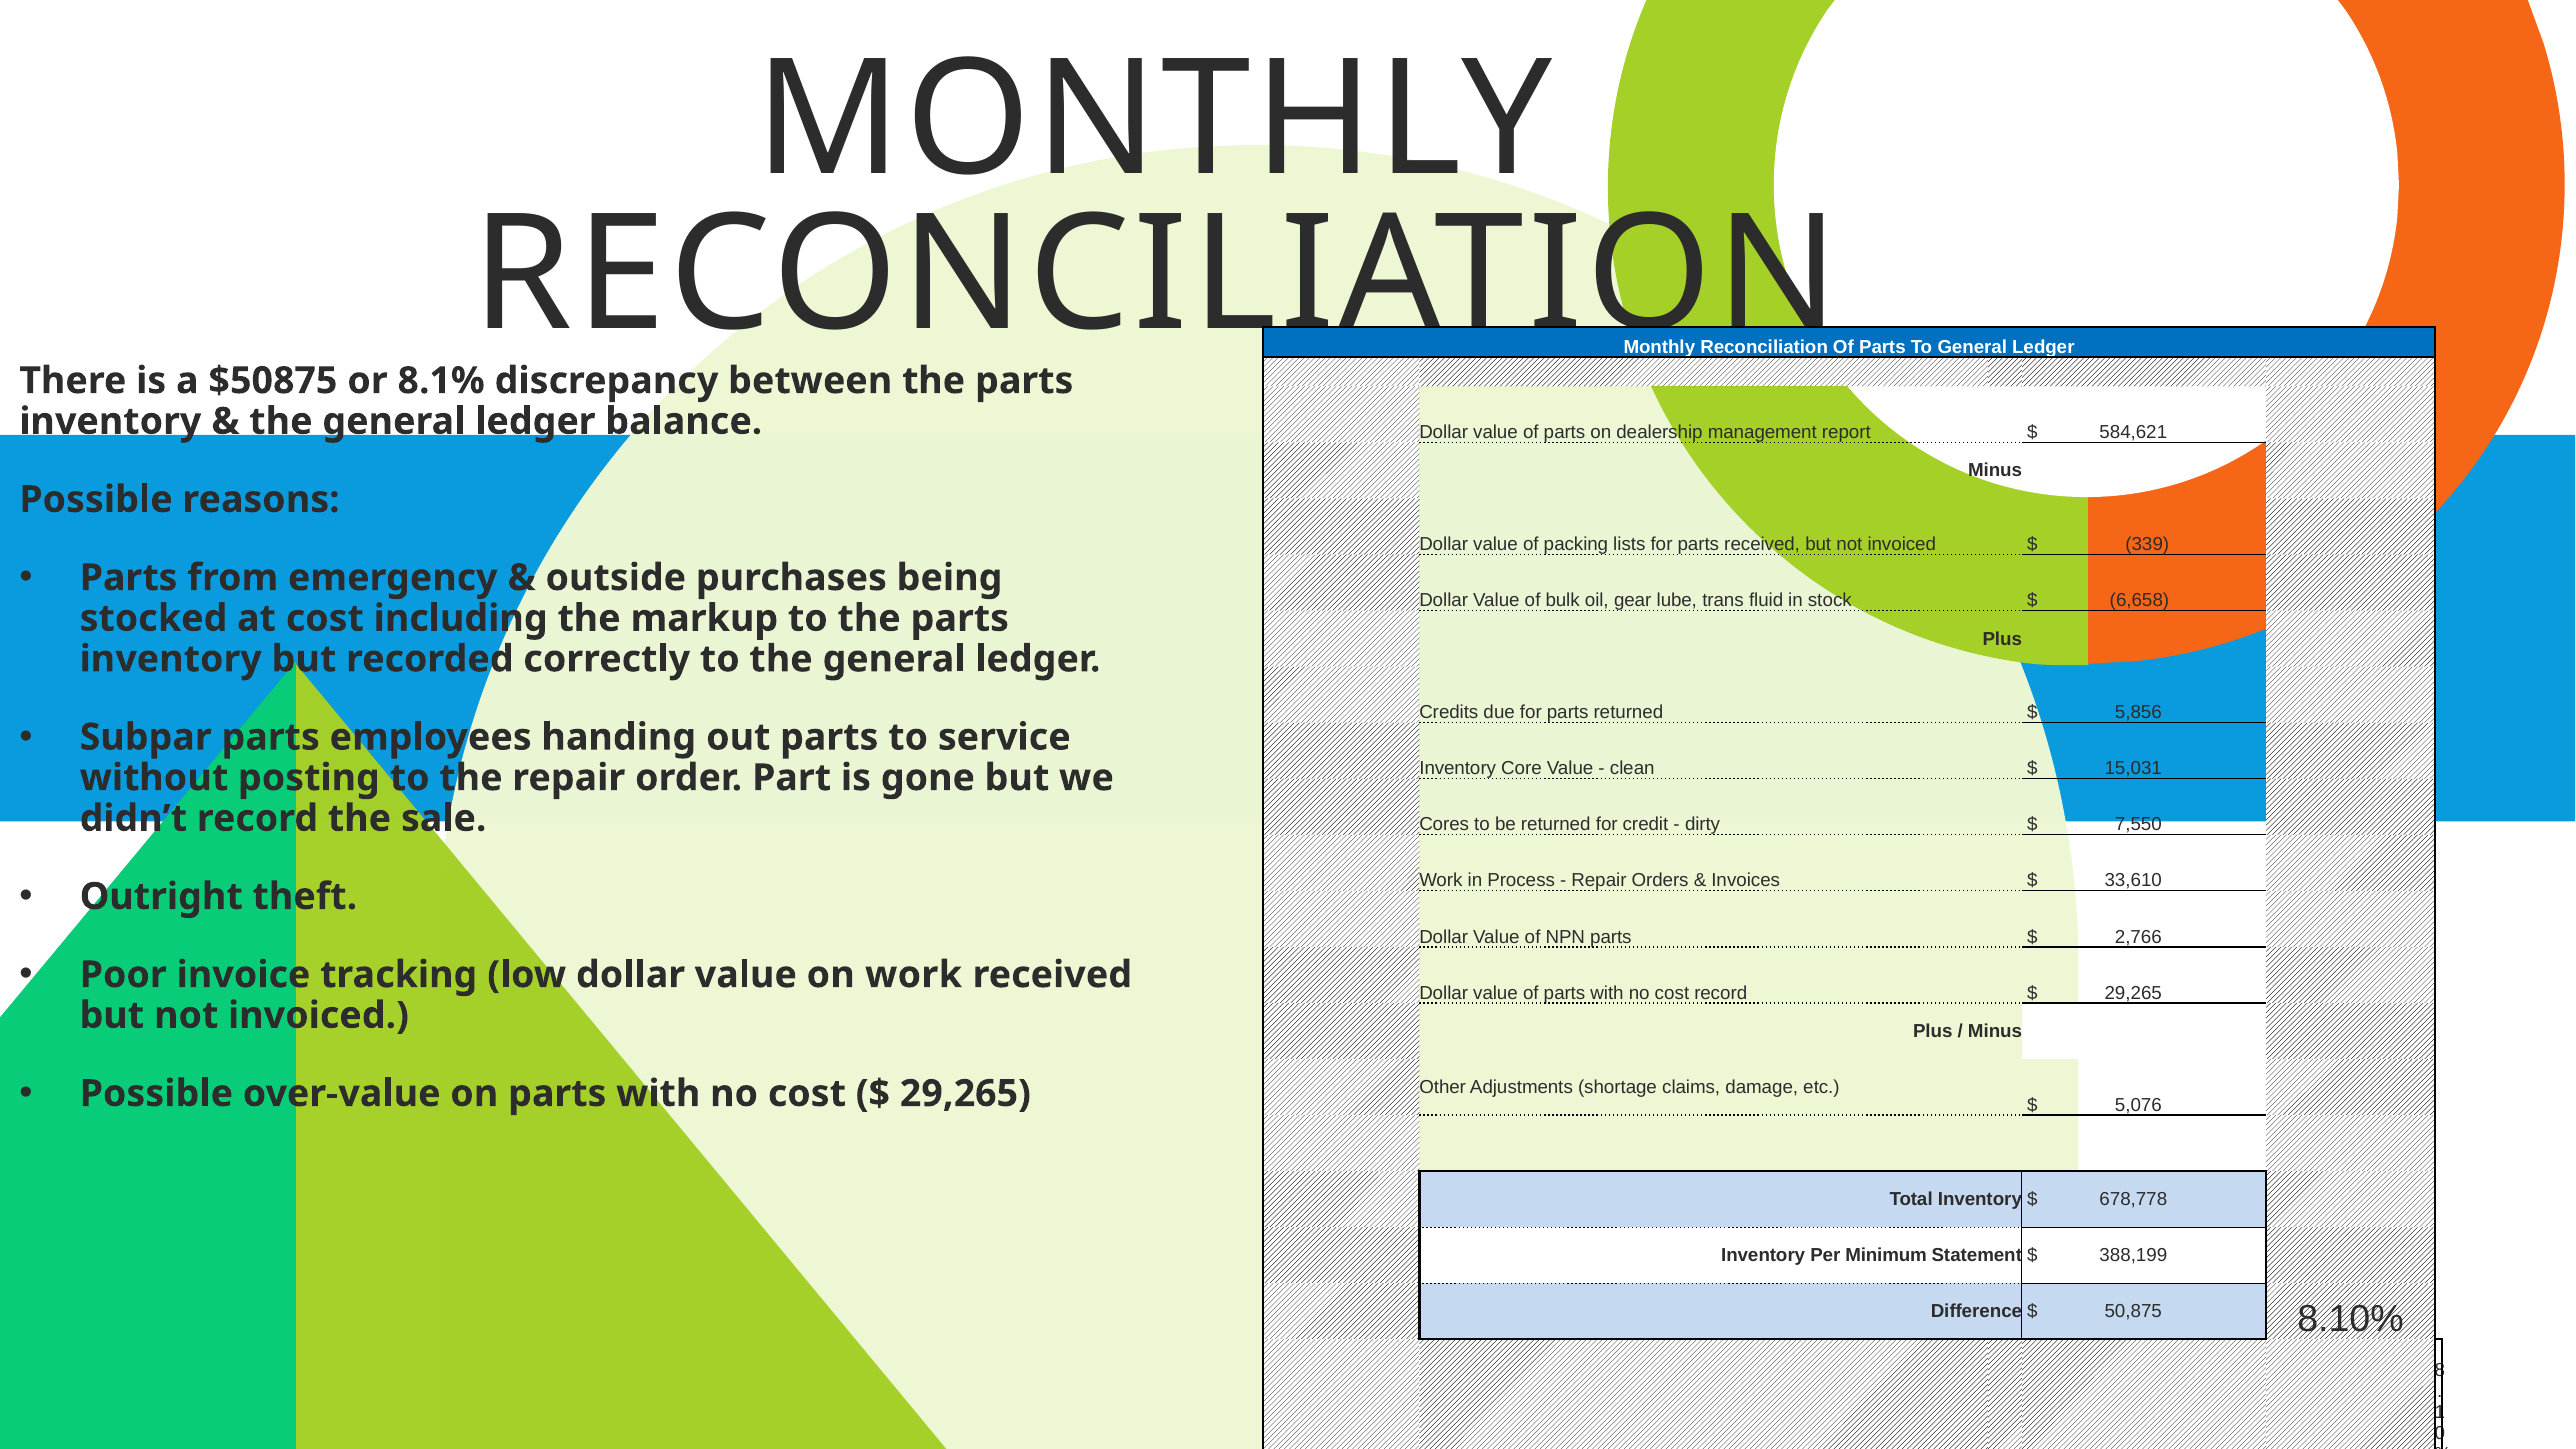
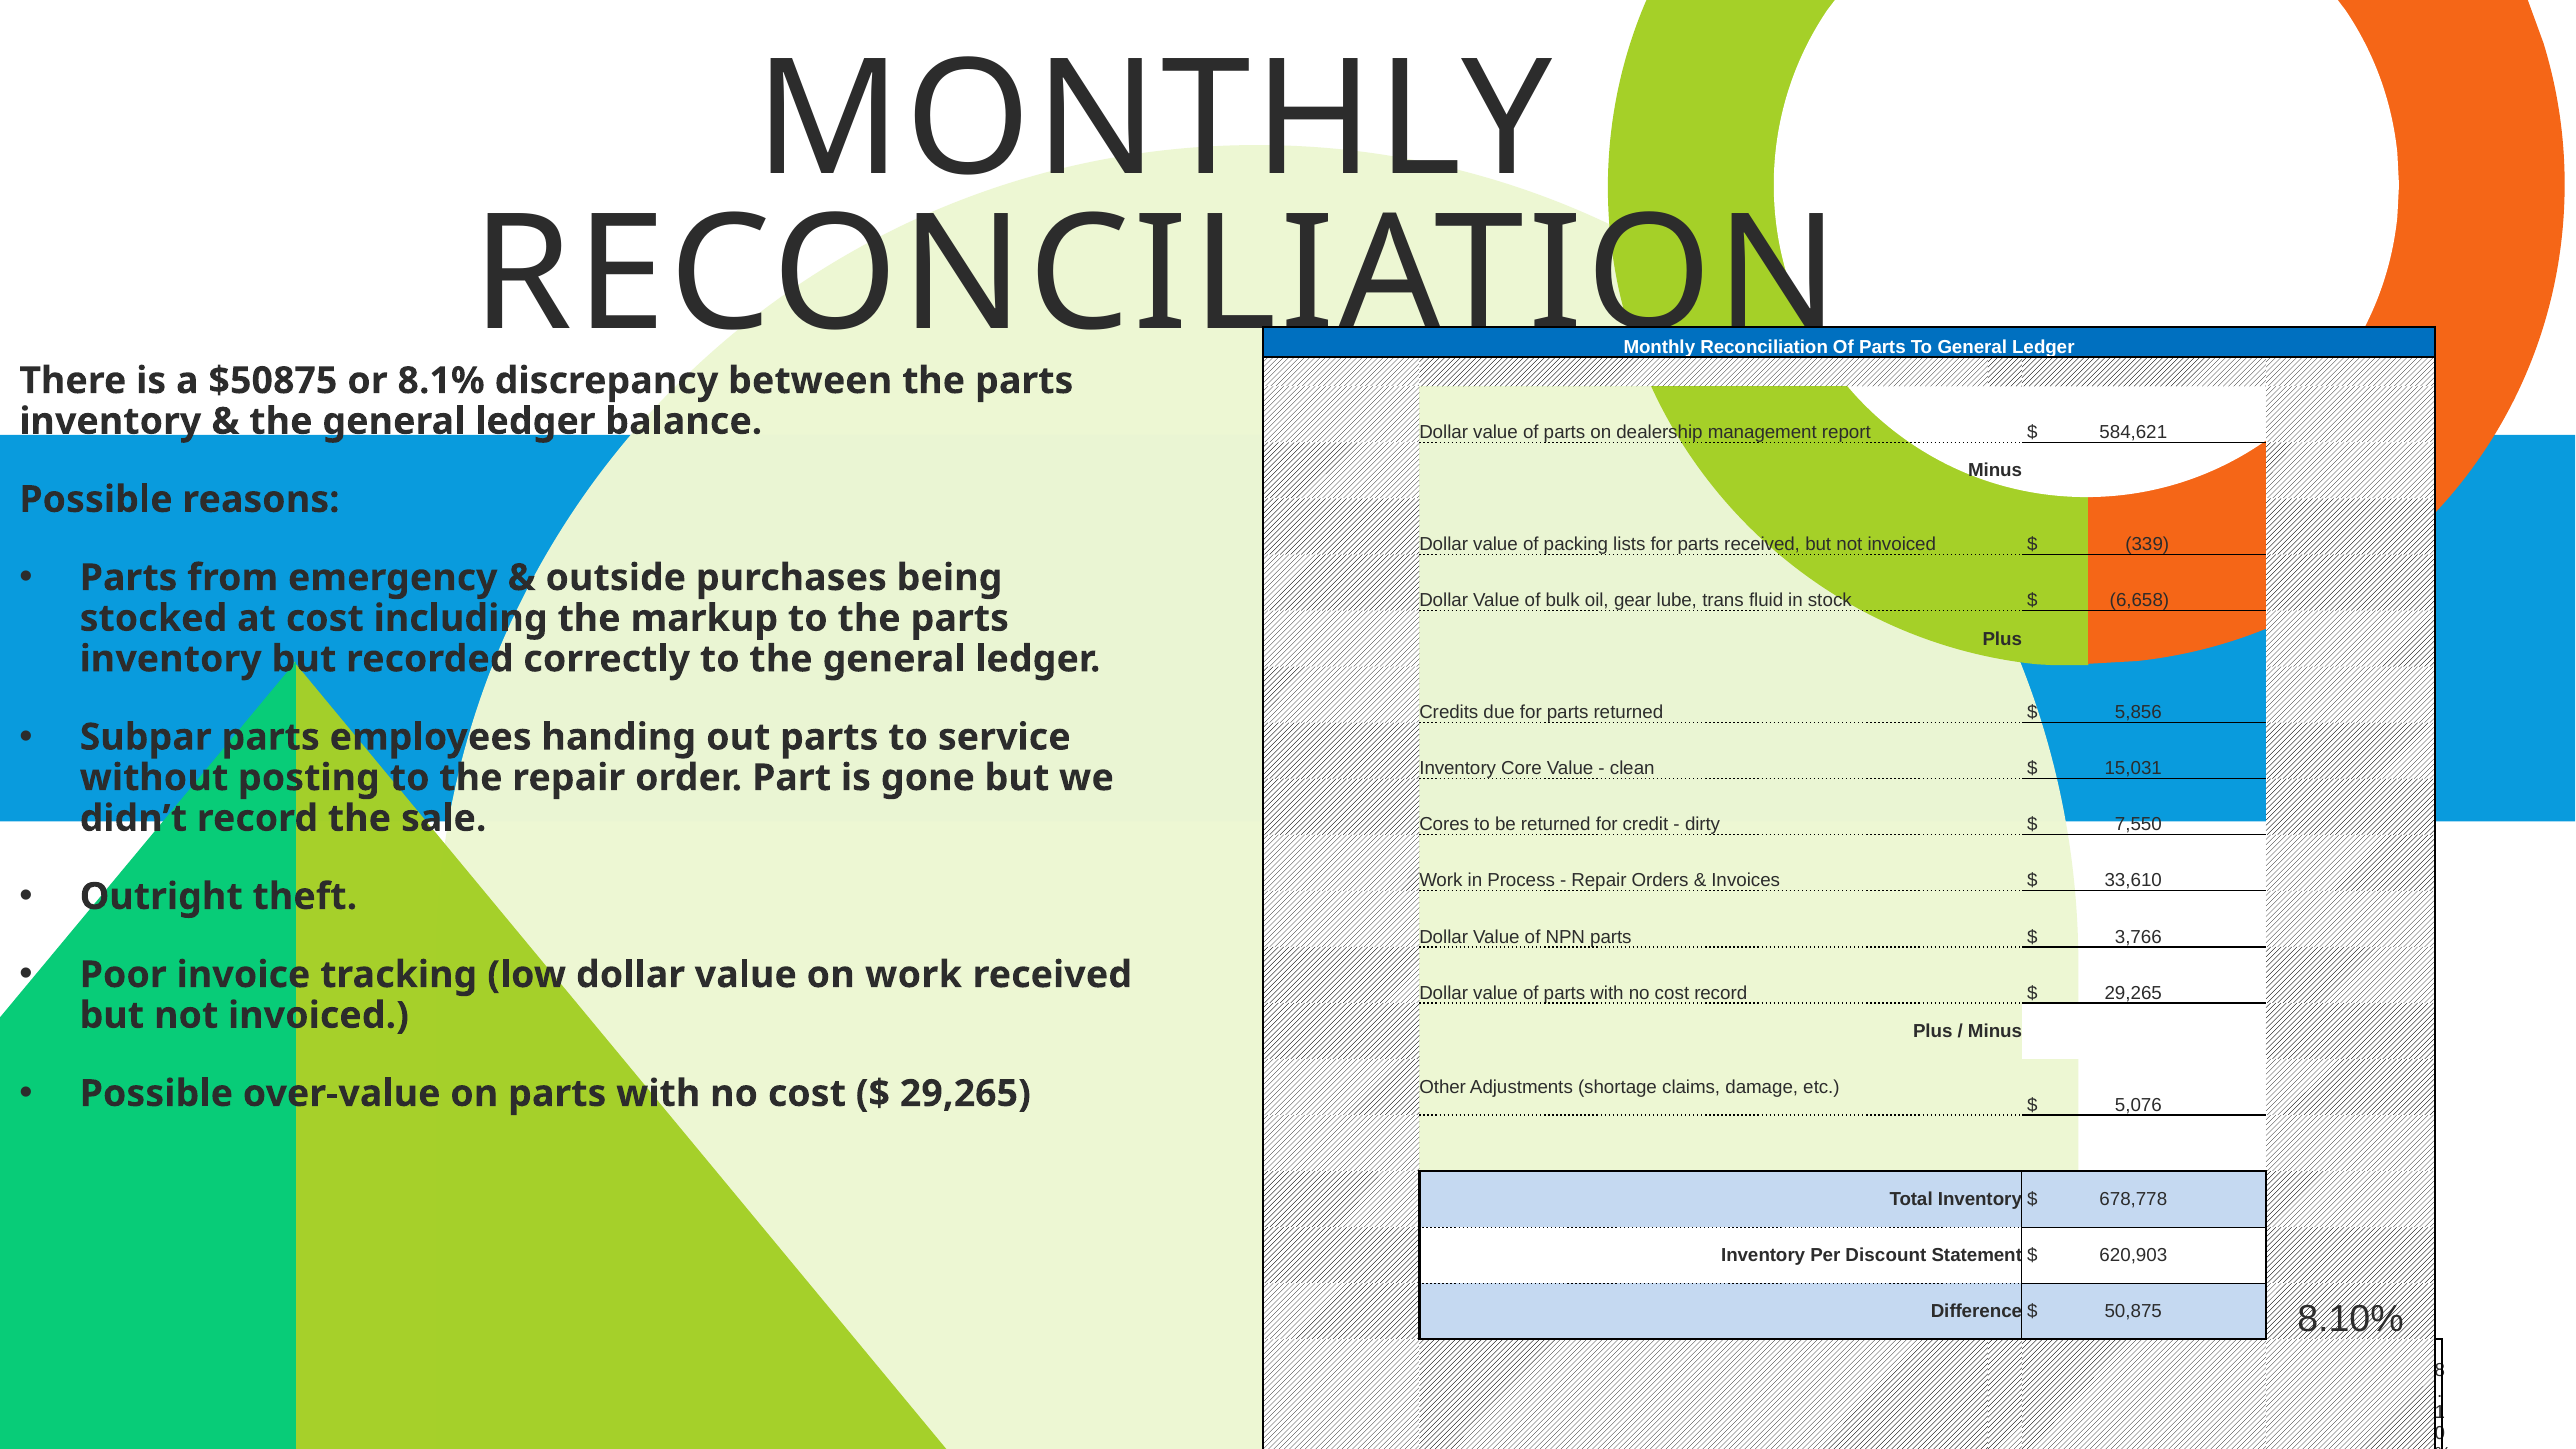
2,766: 2,766 -> 3,766
Minimum: Minimum -> Discount
388,199: 388,199 -> 620,903
